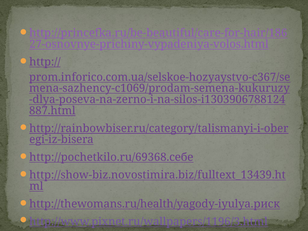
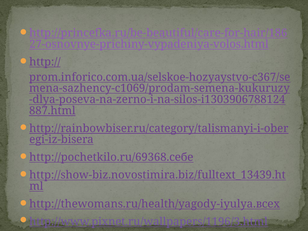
http://thewomans.ru/health/yagody-iyulya.риск: http://thewomans.ru/health/yagody-iyulya.риск -> http://thewomans.ru/health/yagody-iyulya.всех
